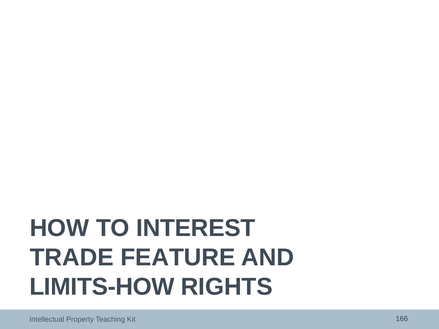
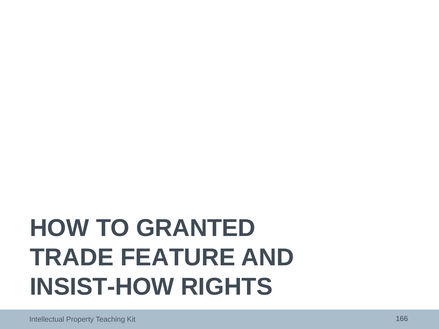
INTEREST: INTEREST -> GRANTED
LIMITS-HOW: LIMITS-HOW -> INSIST-HOW
